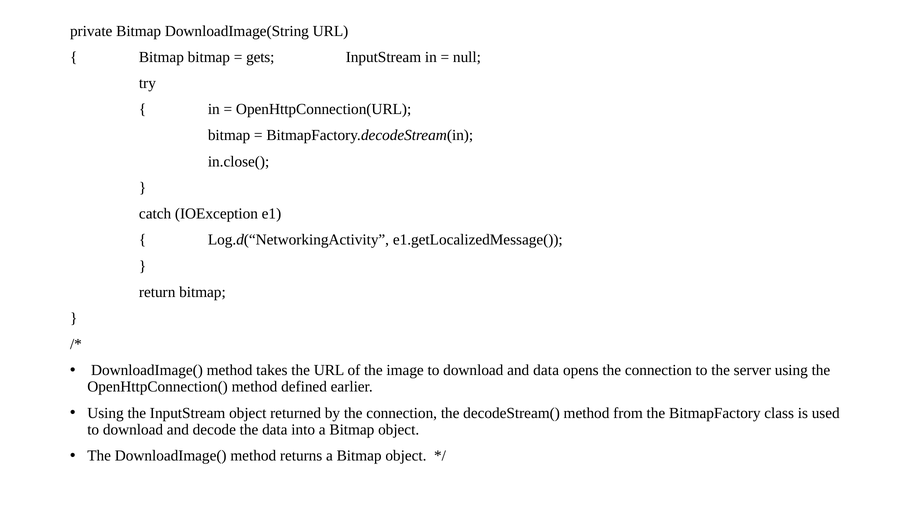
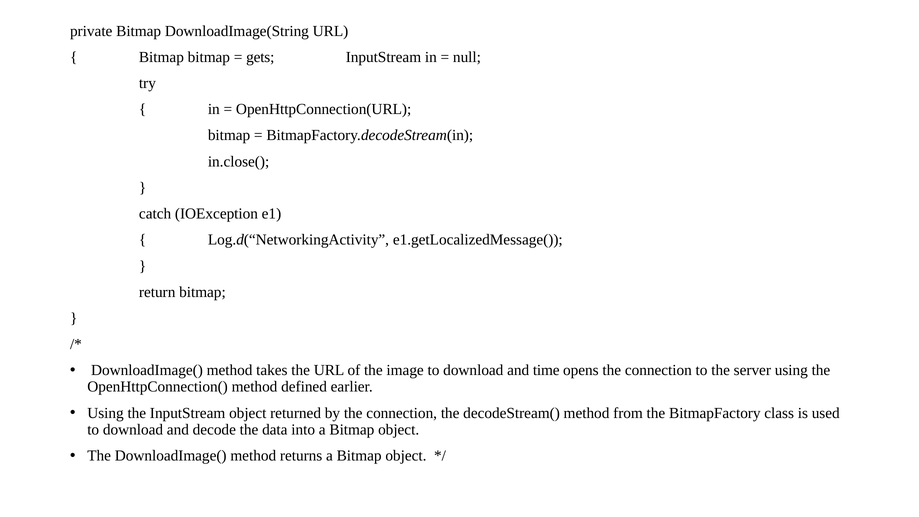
and data: data -> time
